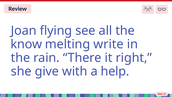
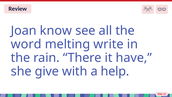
flying: flying -> know
know: know -> word
right: right -> have
